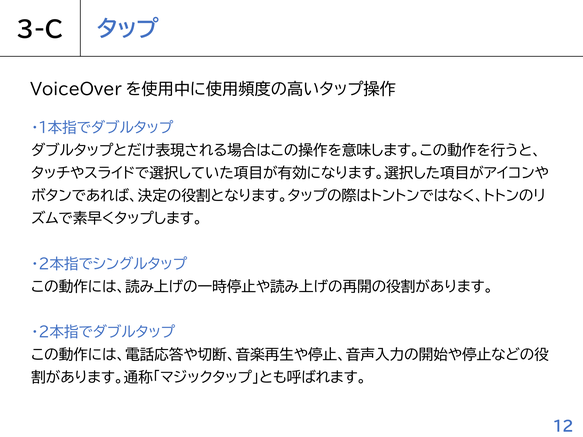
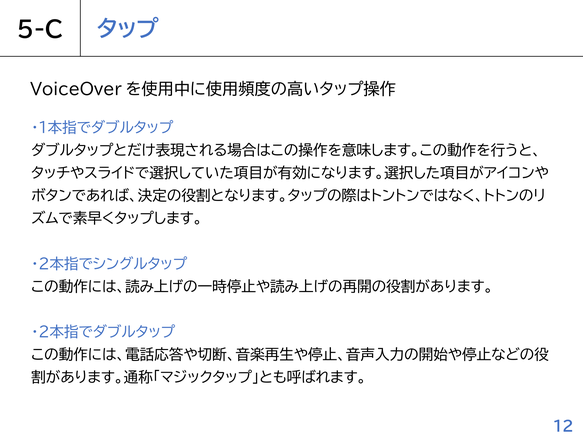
3-C: 3-C -> 5-C
